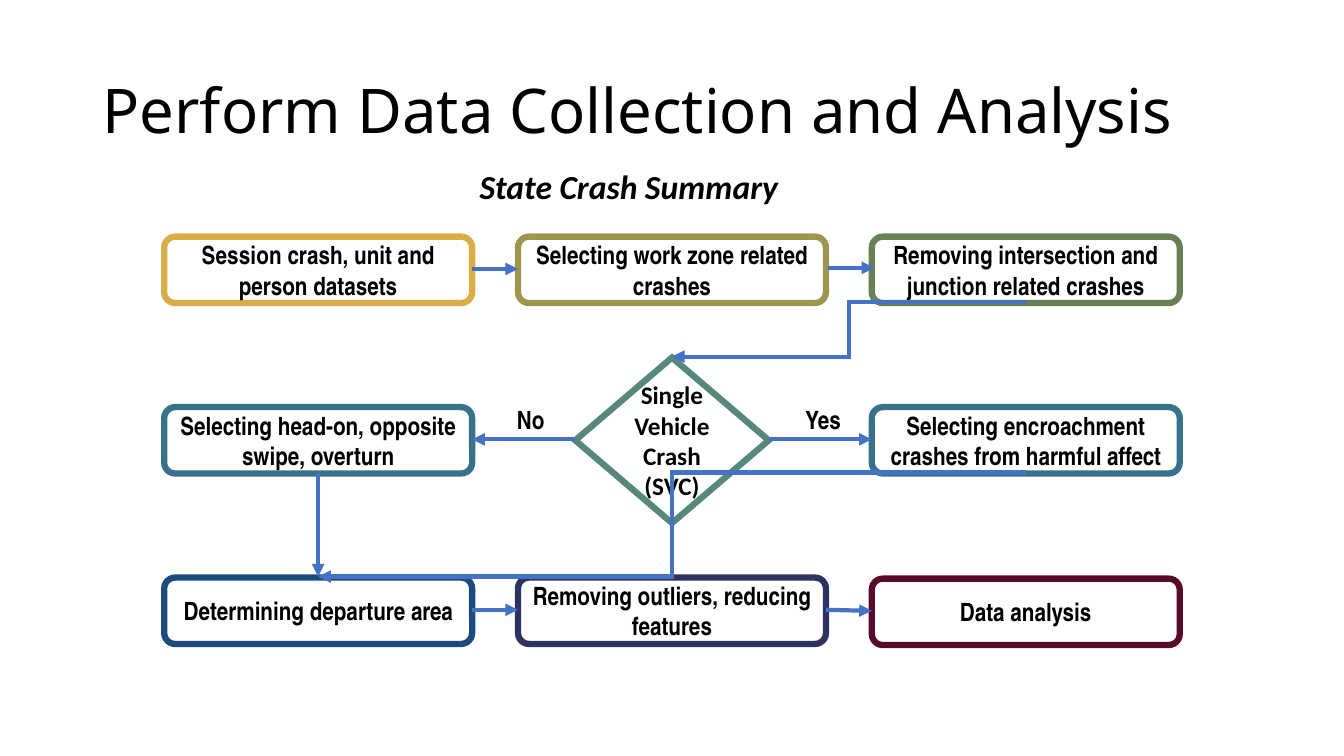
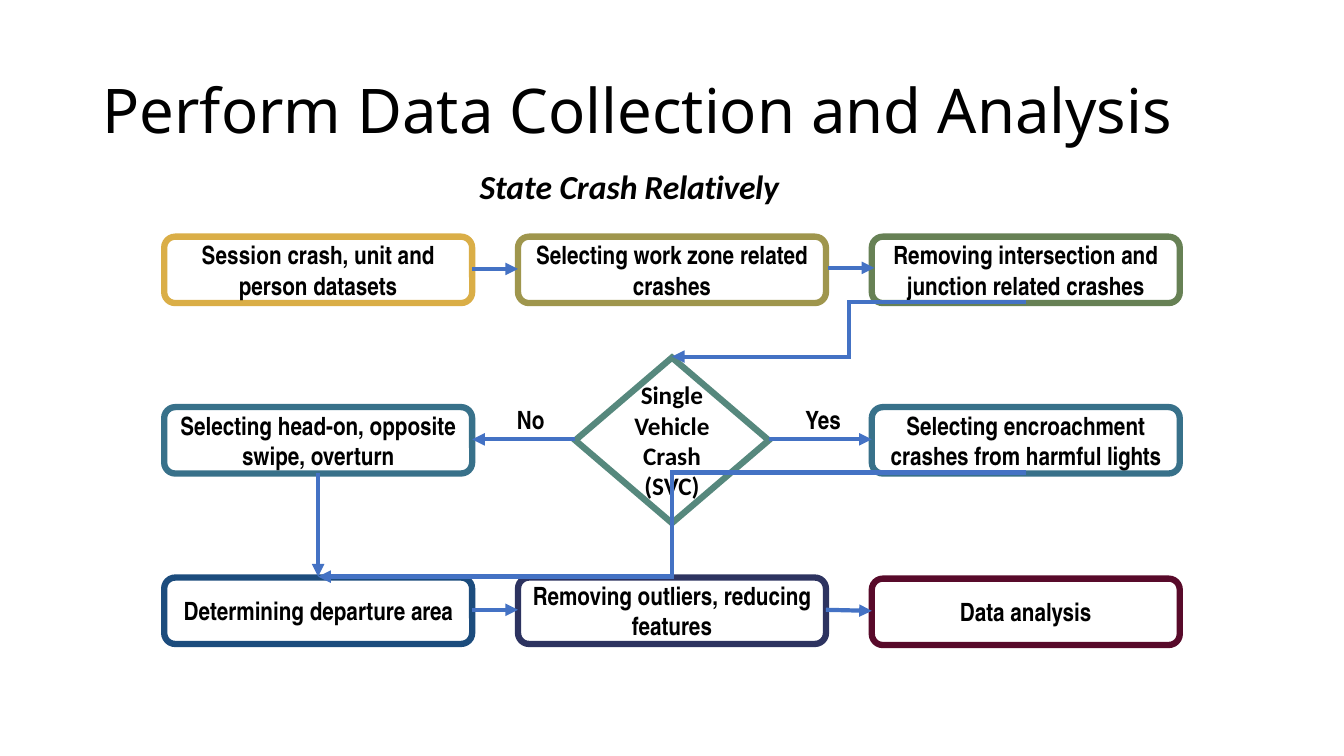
Summary: Summary -> Relatively
affect: affect -> lights
